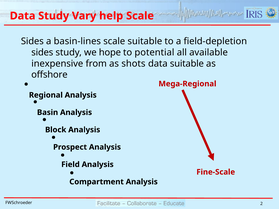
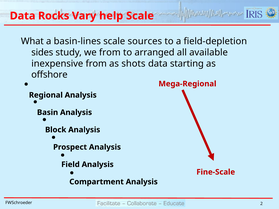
Data Study: Study -> Rocks
Sides at (32, 41): Sides -> What
scale suitable: suitable -> sources
we hope: hope -> from
potential: potential -> arranged
data suitable: suitable -> starting
